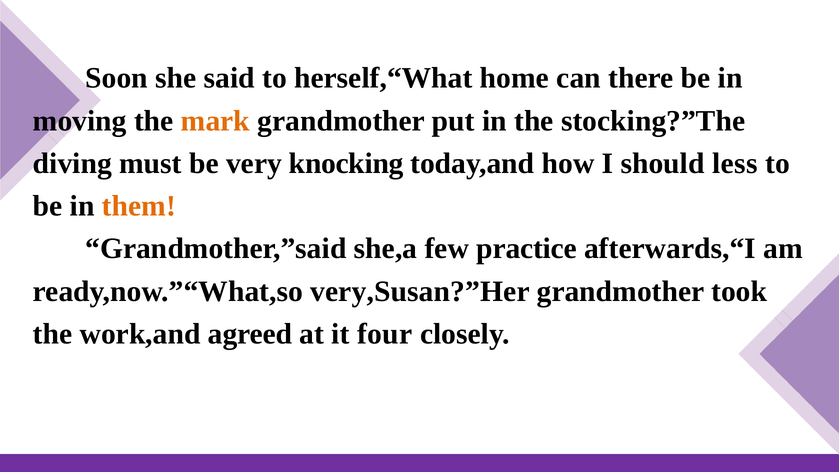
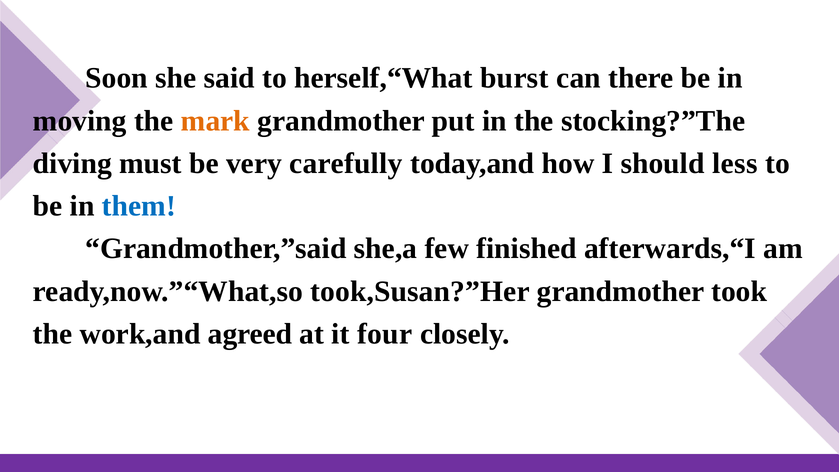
home: home -> burst
knocking: knocking -> carefully
them colour: orange -> blue
practice: practice -> finished
very,Susan?”Her: very,Susan?”Her -> took,Susan?”Her
